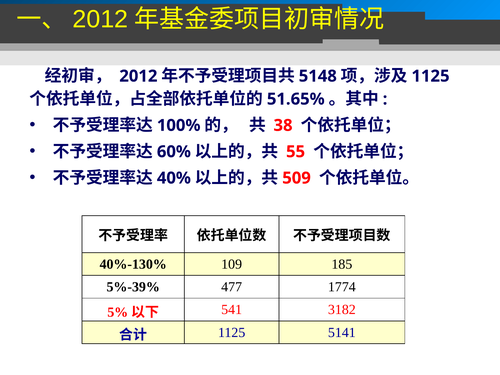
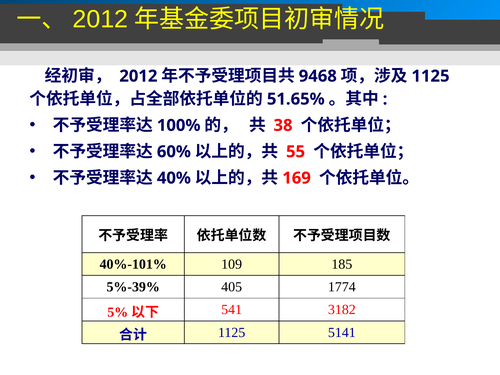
5148: 5148 -> 9468
509: 509 -> 169
40%-130%: 40%-130% -> 40%-101%
477: 477 -> 405
